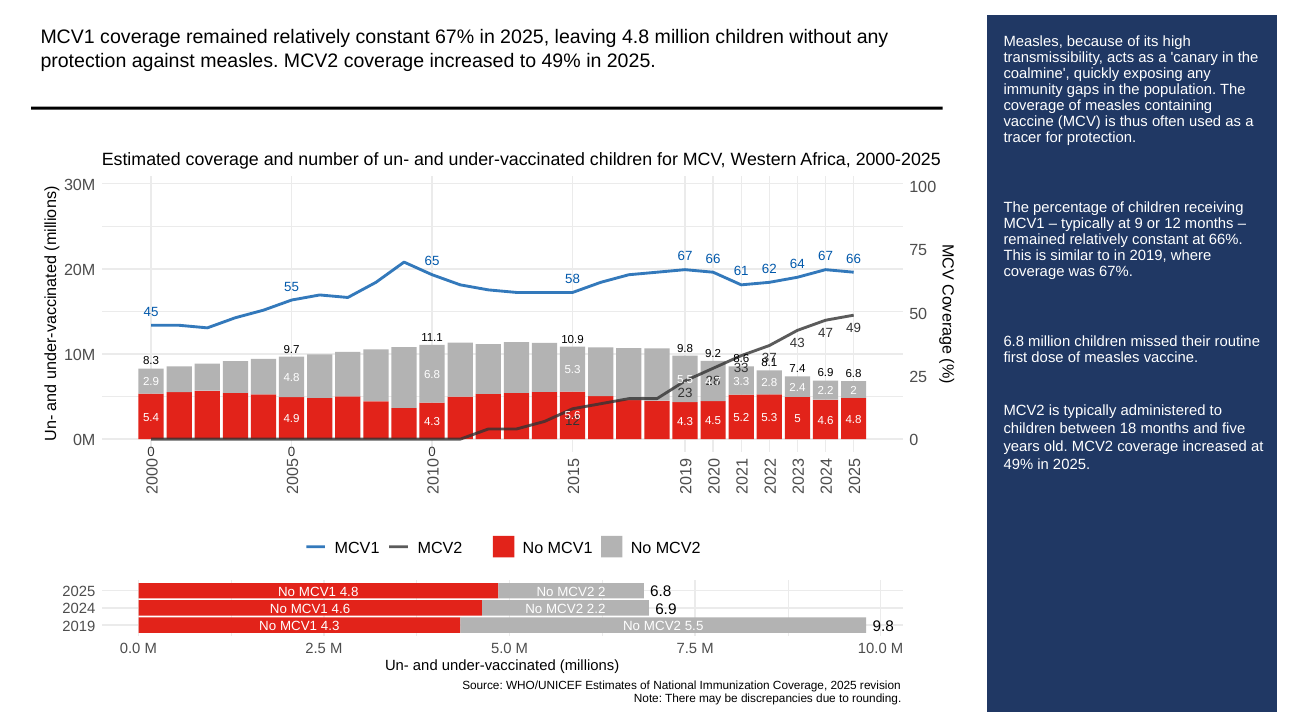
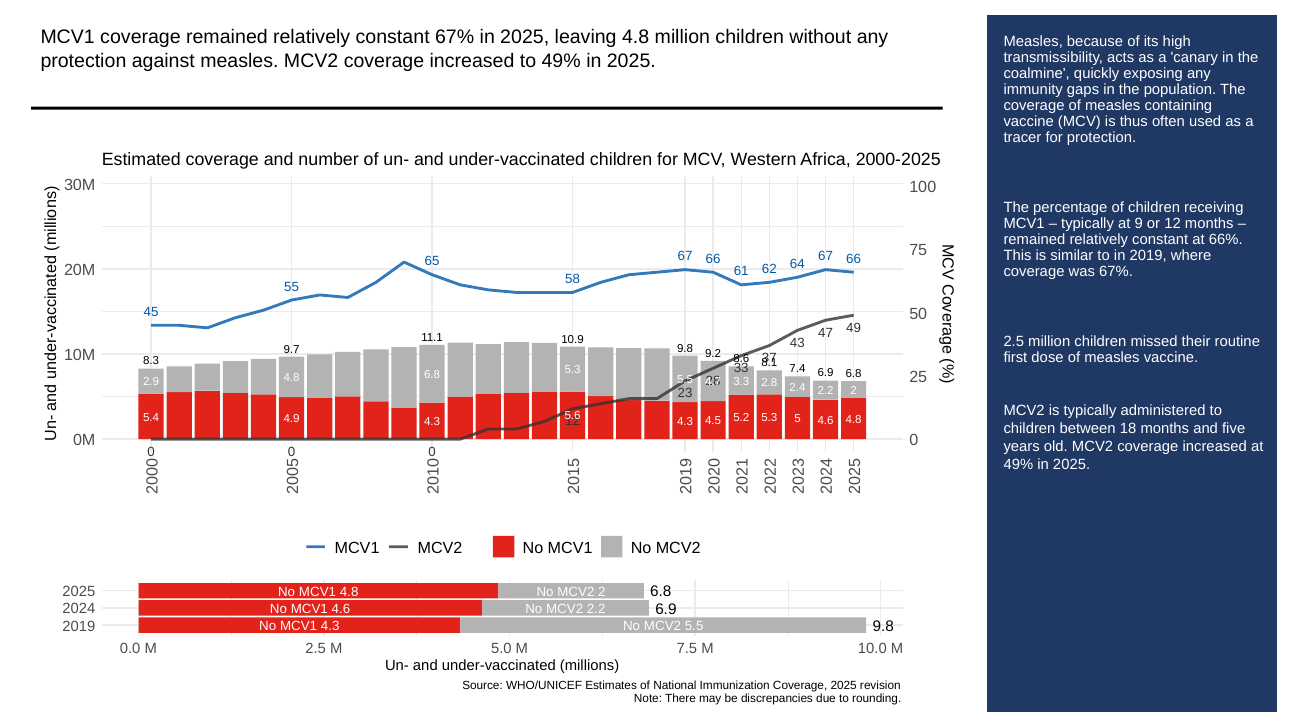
6.8 at (1014, 342): 6.8 -> 2.5
